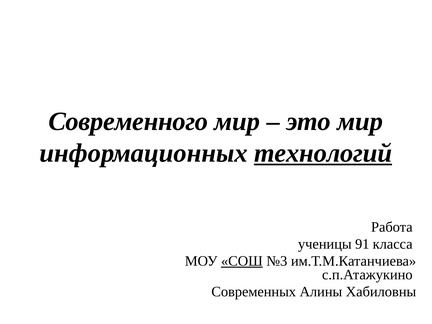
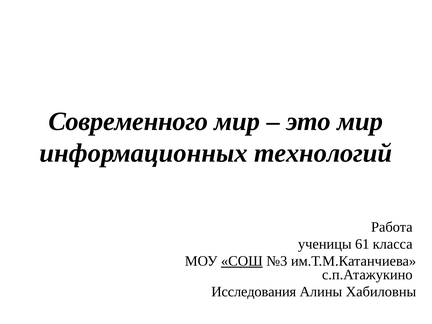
технологий underline: present -> none
91: 91 -> 61
Современных: Современных -> Исследования
